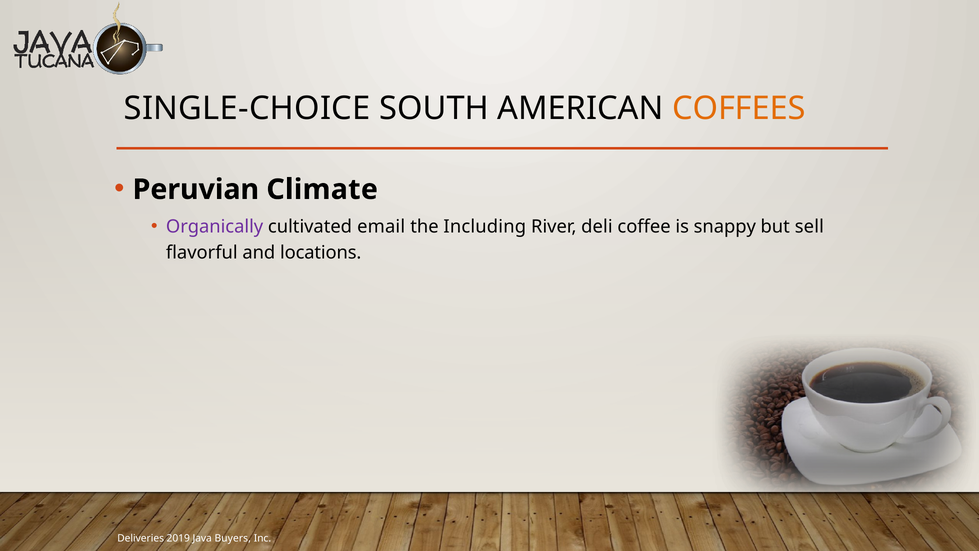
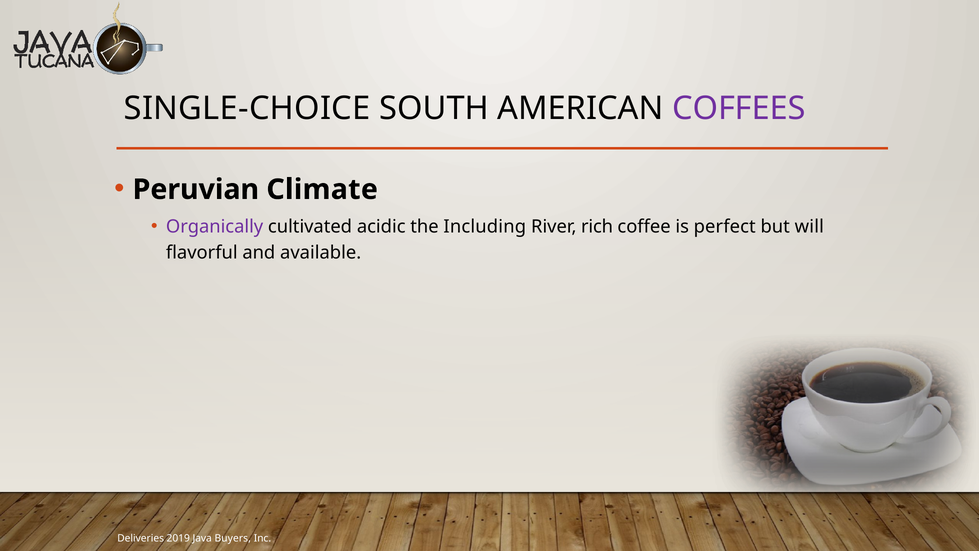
COFFEES colour: orange -> purple
email: email -> acidic
deli: deli -> rich
snappy: snappy -> perfect
sell: sell -> will
locations: locations -> available
